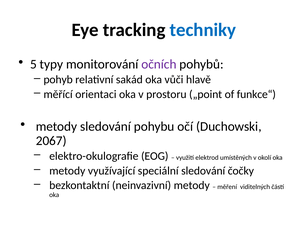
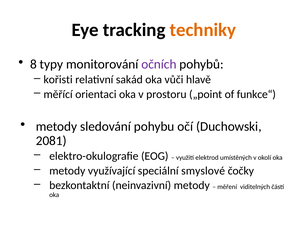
techniky colour: blue -> orange
5: 5 -> 8
pohyb: pohyb -> kořisti
2067: 2067 -> 2081
speciální sledování: sledování -> smyslové
